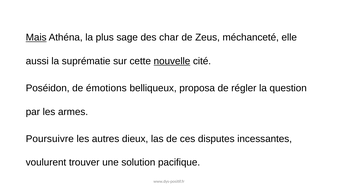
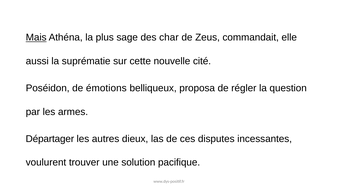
méchanceté: méchanceté -> commandait
nouvelle underline: present -> none
Poursuivre: Poursuivre -> Départager
